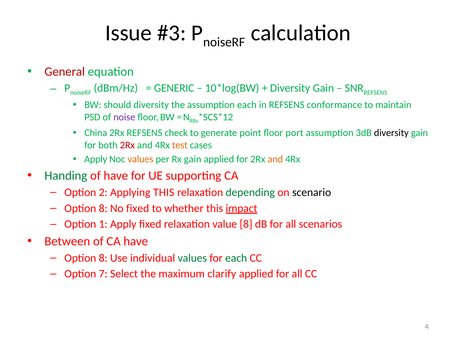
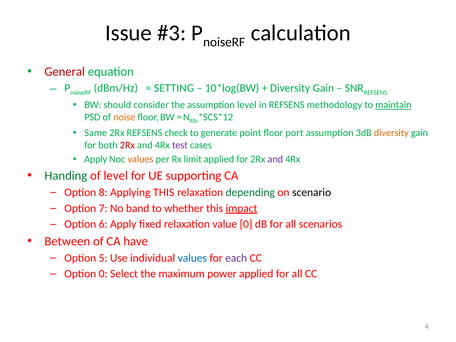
GENERIC: GENERIC -> SETTING
should diversity: diversity -> consider
assumption each: each -> level
conformance: conformance -> methodology
maintain underline: none -> present
noise colour: purple -> orange
China: China -> Same
diversity at (391, 133) colour: black -> orange
test colour: orange -> purple
Rx gain: gain -> limit
and at (275, 159) colour: orange -> purple
of have: have -> level
2: 2 -> 8
8 at (103, 208): 8 -> 7
No fixed: fixed -> band
1: 1 -> 6
value 8: 8 -> 0
8 at (103, 258): 8 -> 5
values at (192, 258) colour: green -> blue
each at (236, 258) colour: green -> purple
Option 7: 7 -> 0
clarify: clarify -> power
